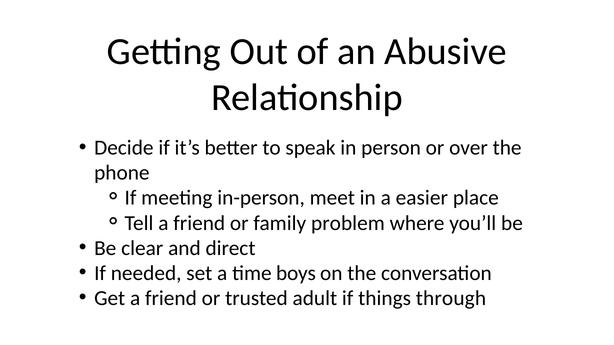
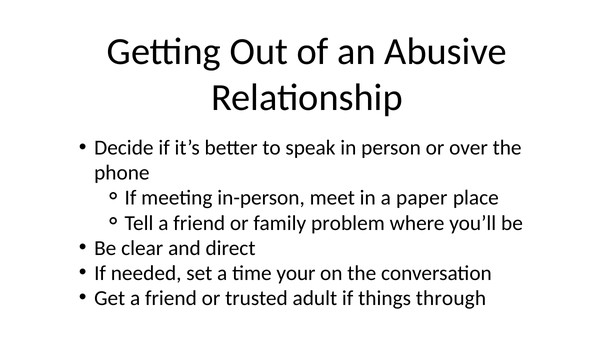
easier: easier -> paper
boys: boys -> your
